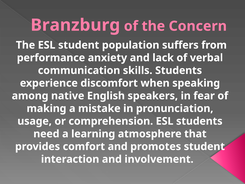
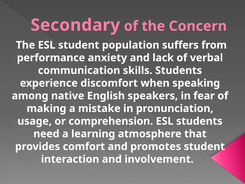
Branzburg: Branzburg -> Secondary
